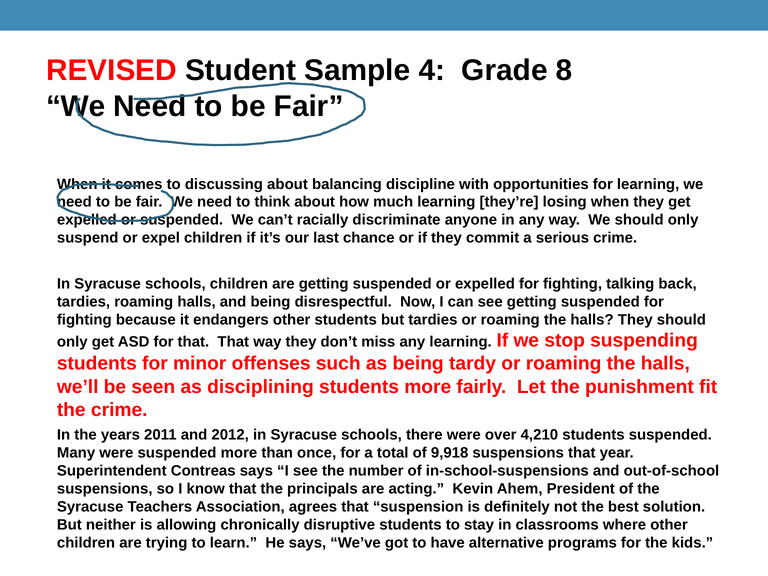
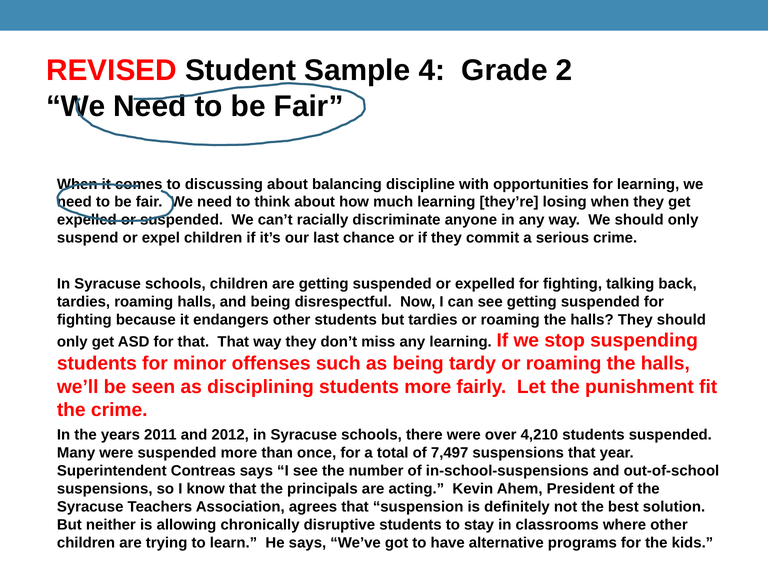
8: 8 -> 2
9,918: 9,918 -> 7,497
